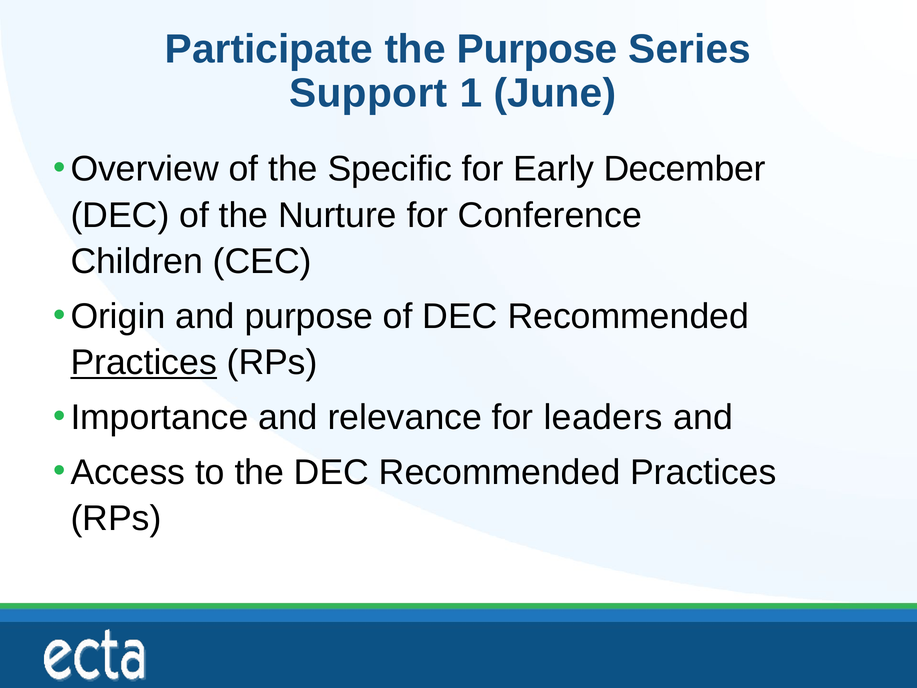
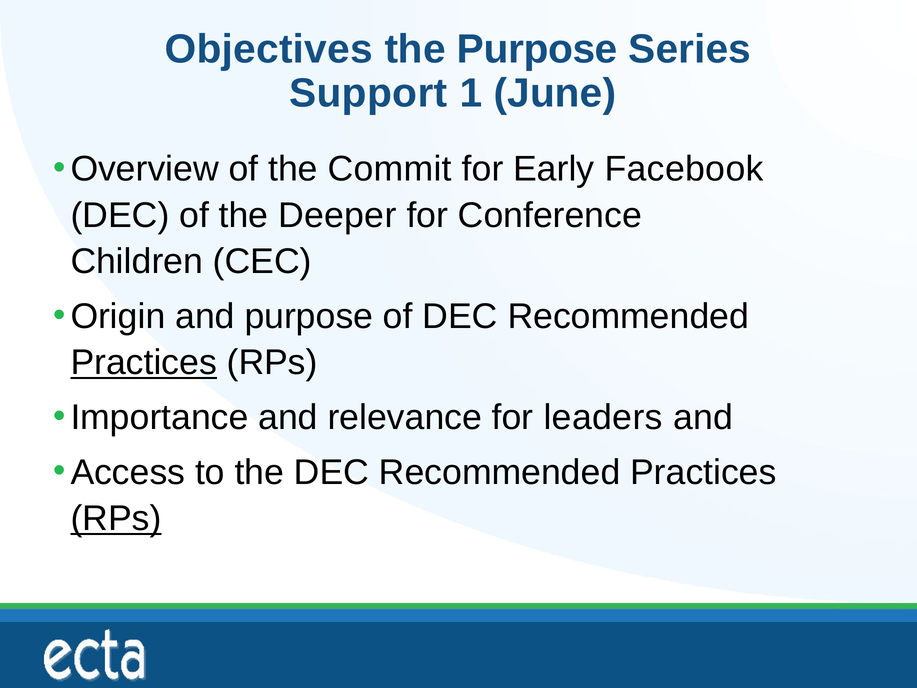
Participate: Participate -> Objectives
Specific: Specific -> Commit
December: December -> Facebook
Nurture: Nurture -> Deeper
RPs at (116, 518) underline: none -> present
